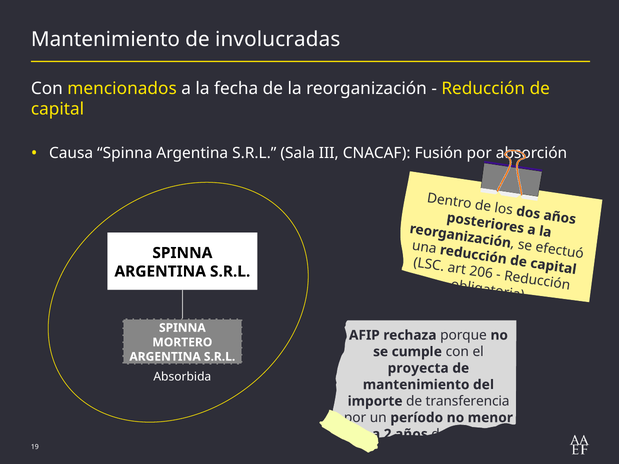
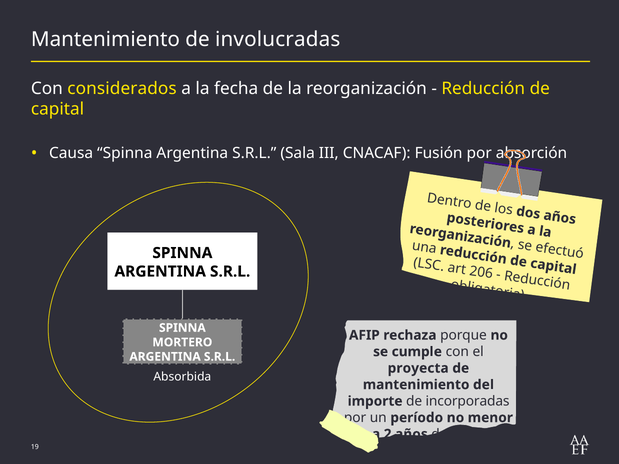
mencionados: mencionados -> considerados
transferencia: transferencia -> incorporadas
